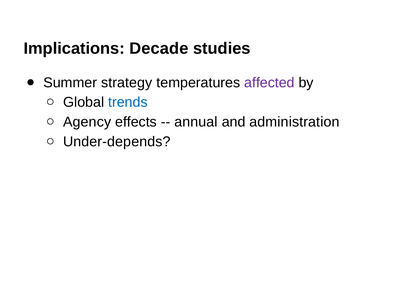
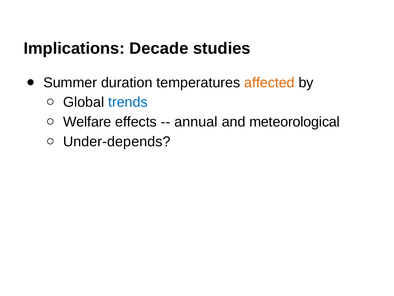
strategy: strategy -> duration
affected colour: purple -> orange
Agency: Agency -> Welfare
administration: administration -> meteorological
